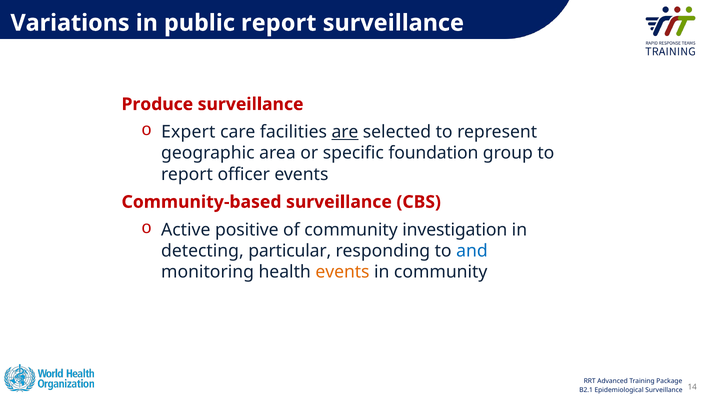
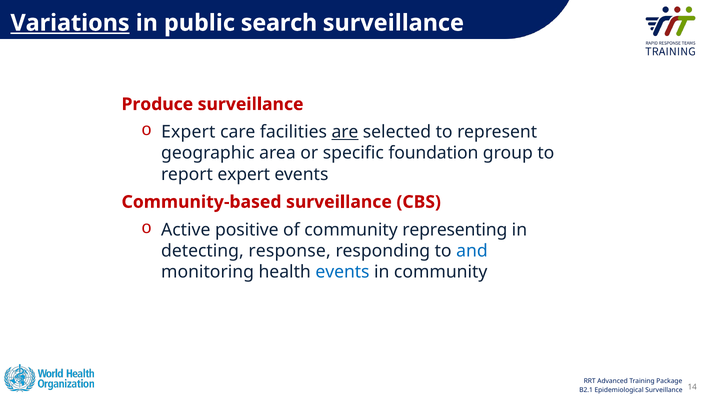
Variations underline: none -> present
public report: report -> search
report officer: officer -> expert
investigation: investigation -> representing
particular: particular -> response
events at (342, 272) colour: orange -> blue
